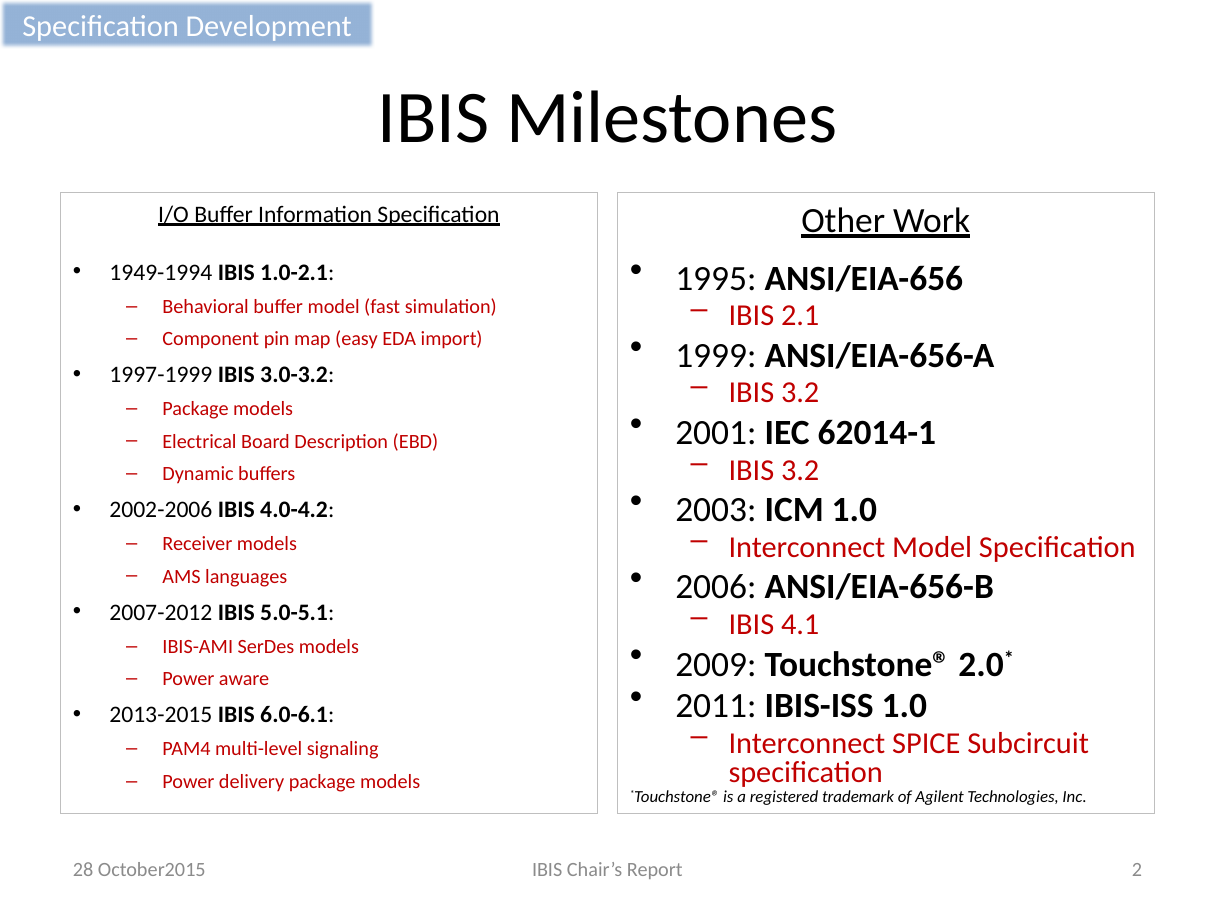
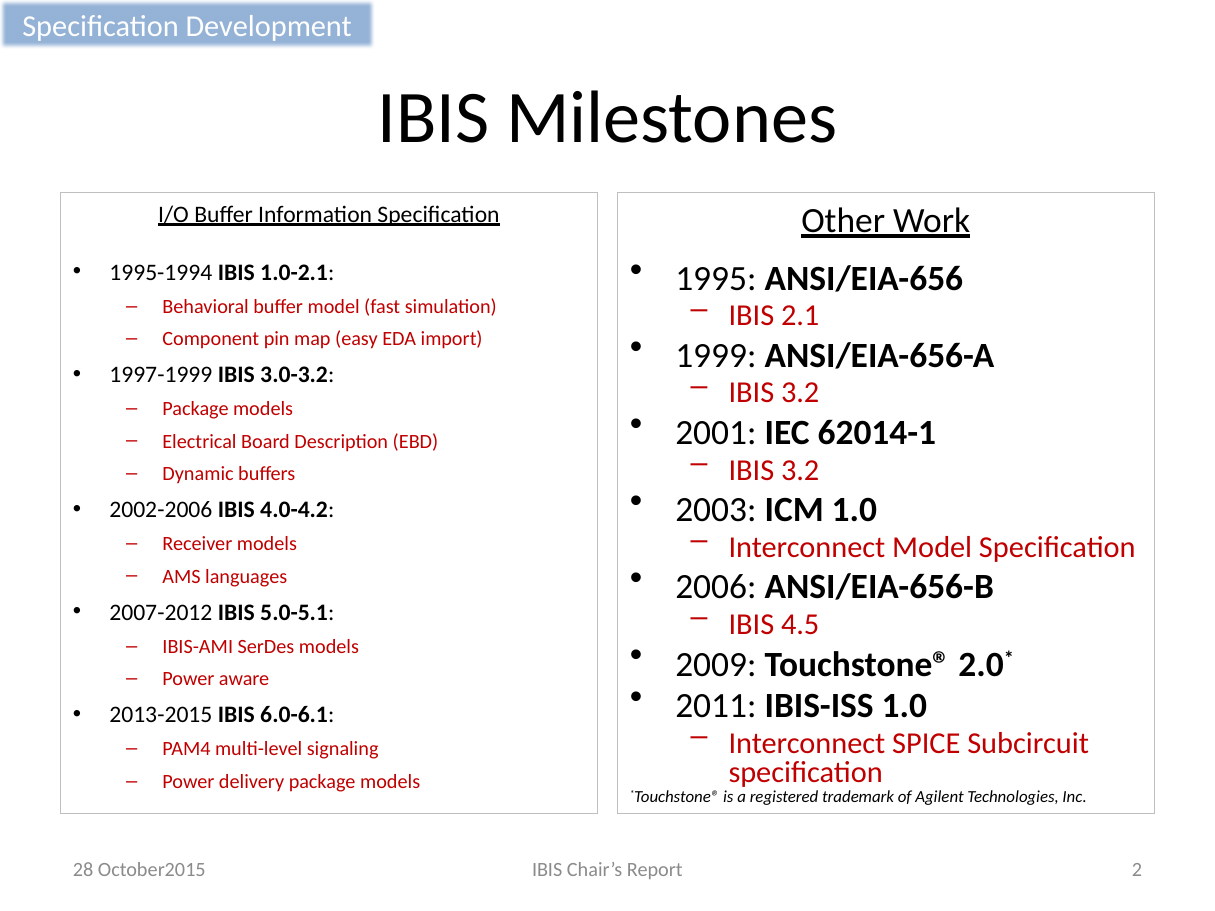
1949-1994: 1949-1994 -> 1995-1994
4.1: 4.1 -> 4.5
